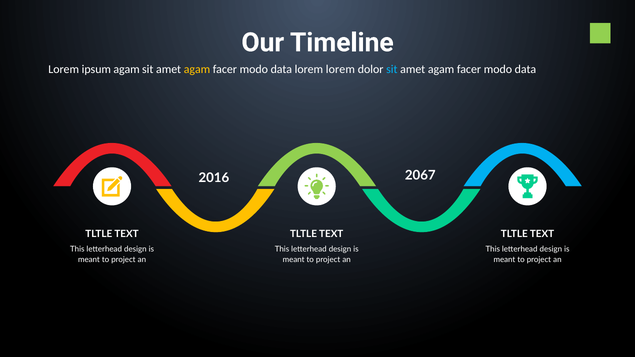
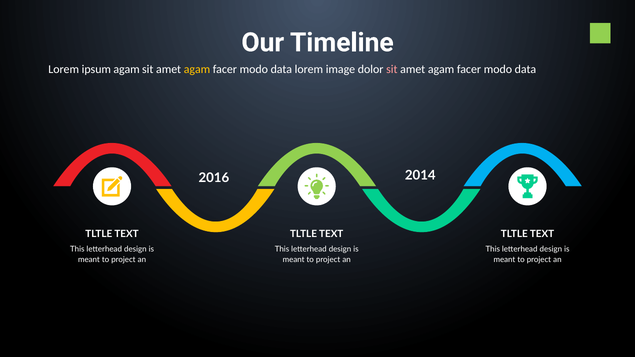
lorem lorem: lorem -> image
sit at (392, 69) colour: light blue -> pink
2067: 2067 -> 2014
